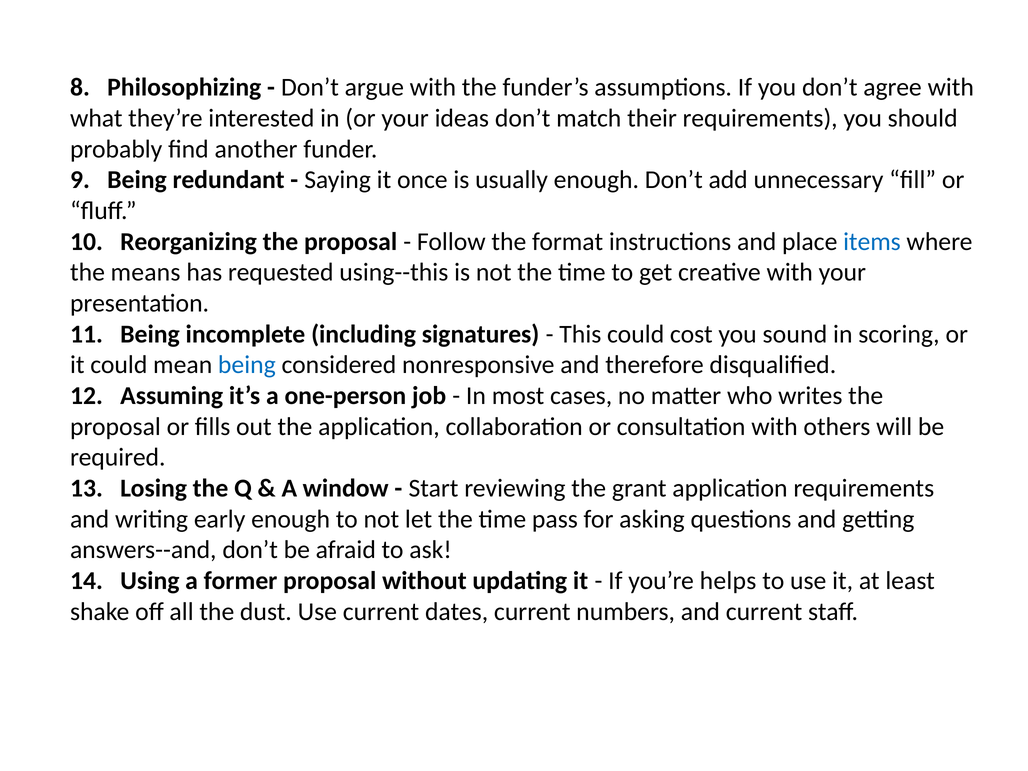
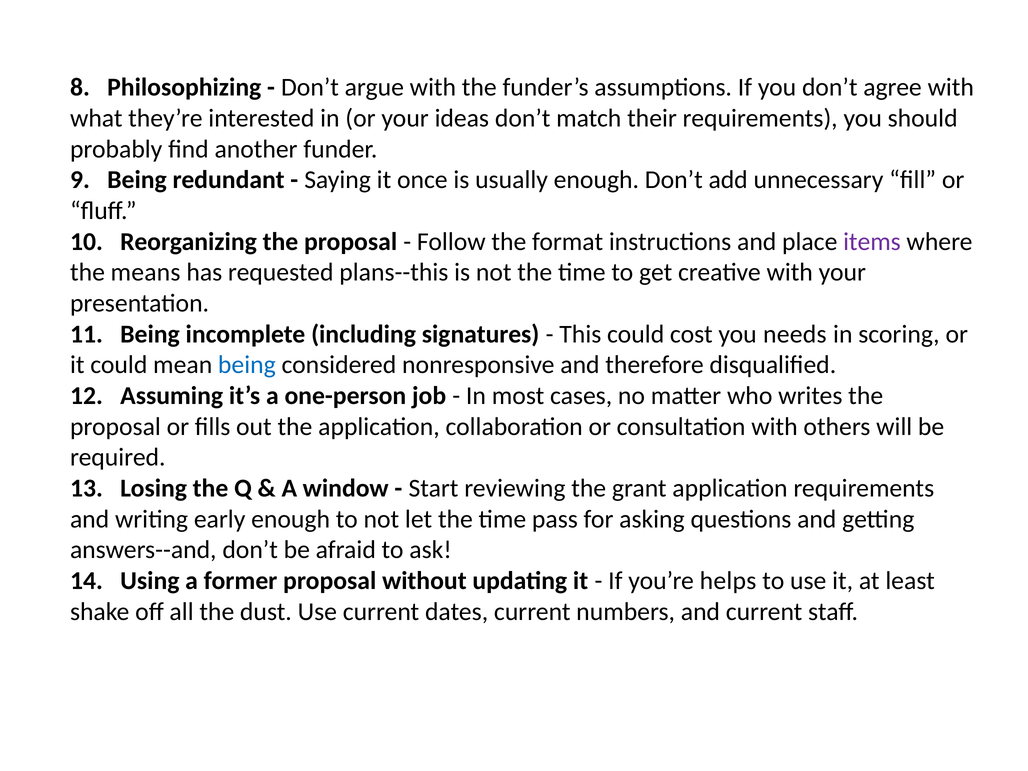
items colour: blue -> purple
using--this: using--this -> plans--this
sound: sound -> needs
